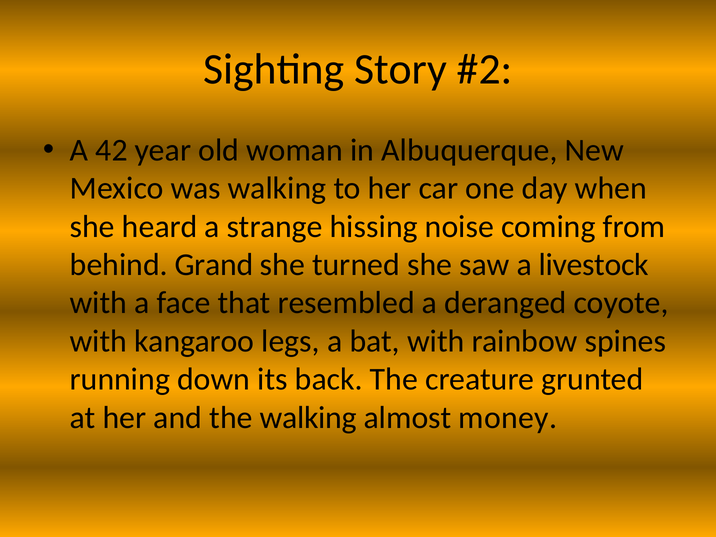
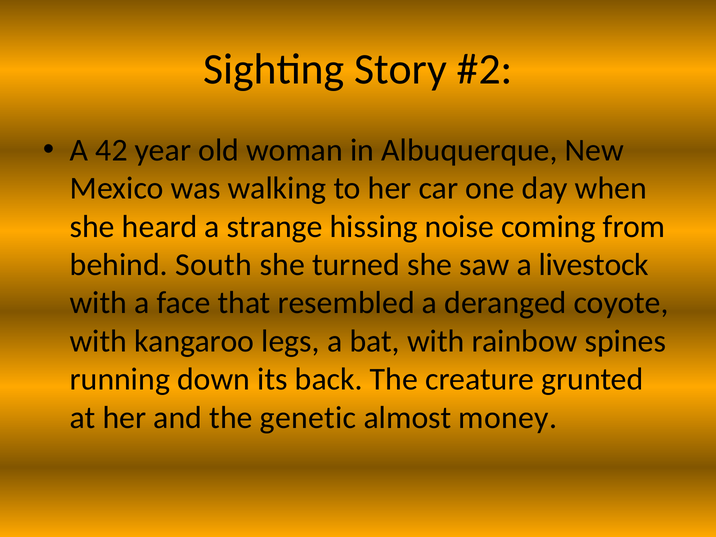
Grand: Grand -> South
the walking: walking -> genetic
